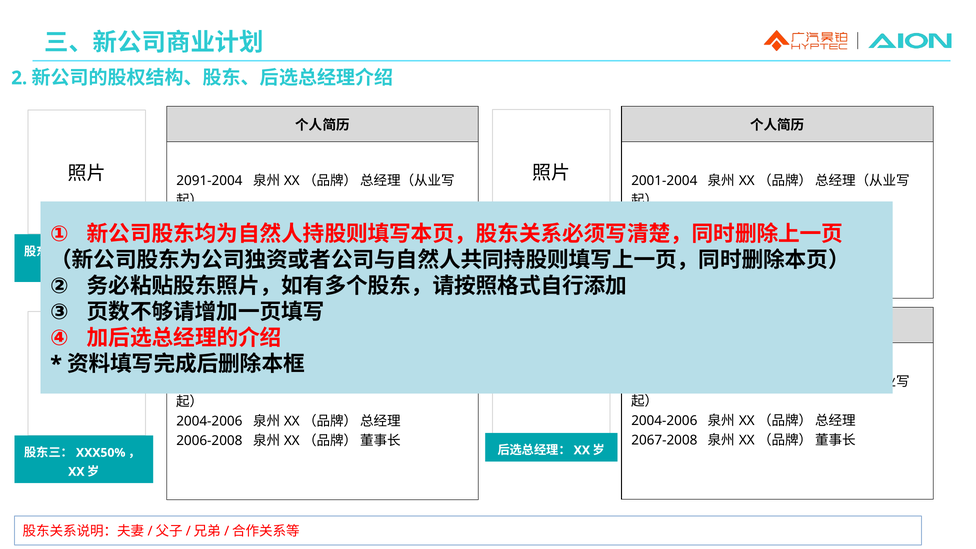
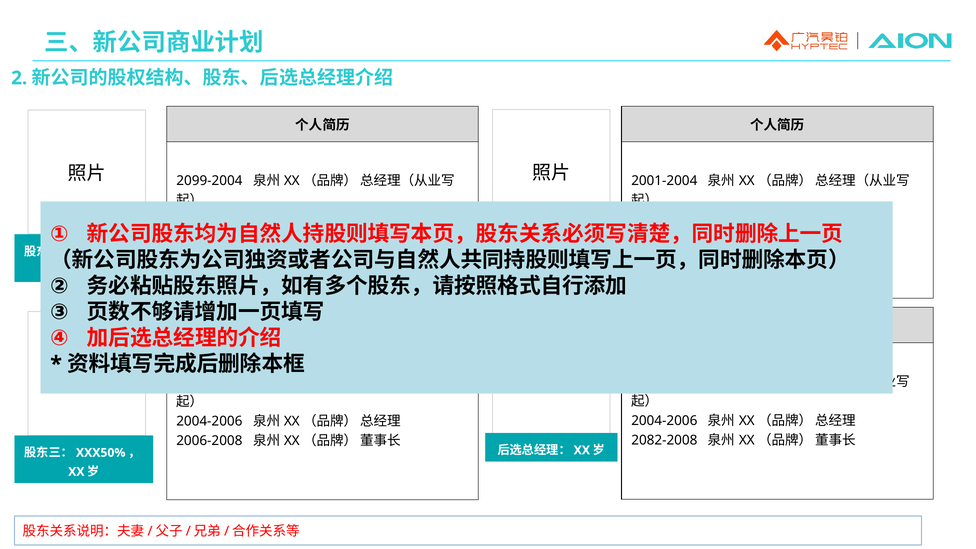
2091-2004: 2091-2004 -> 2099-2004
2067-2008: 2067-2008 -> 2082-2008
